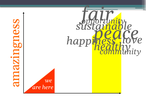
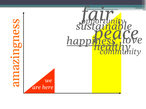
happiness underline: none -> present
